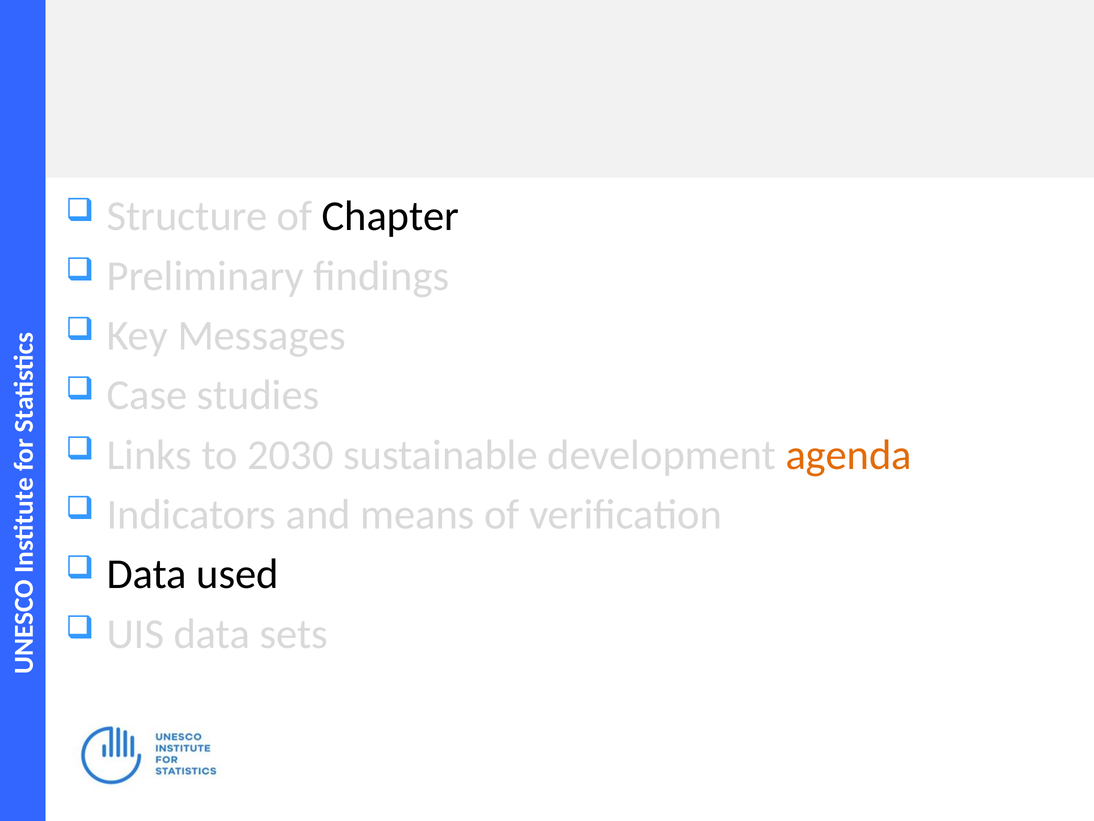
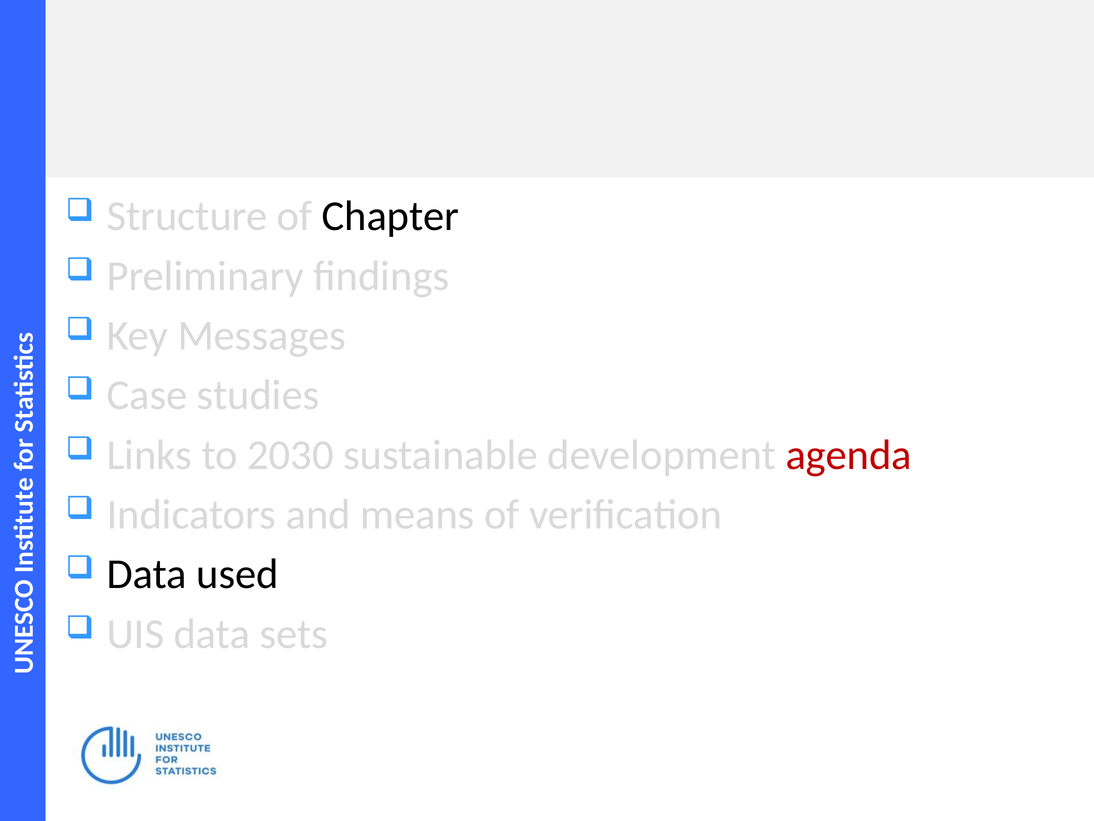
agenda colour: orange -> red
